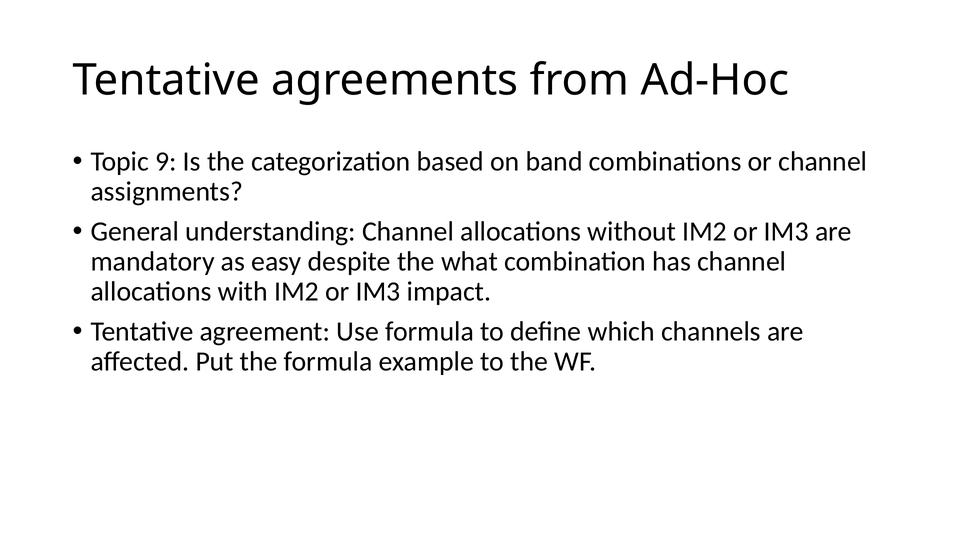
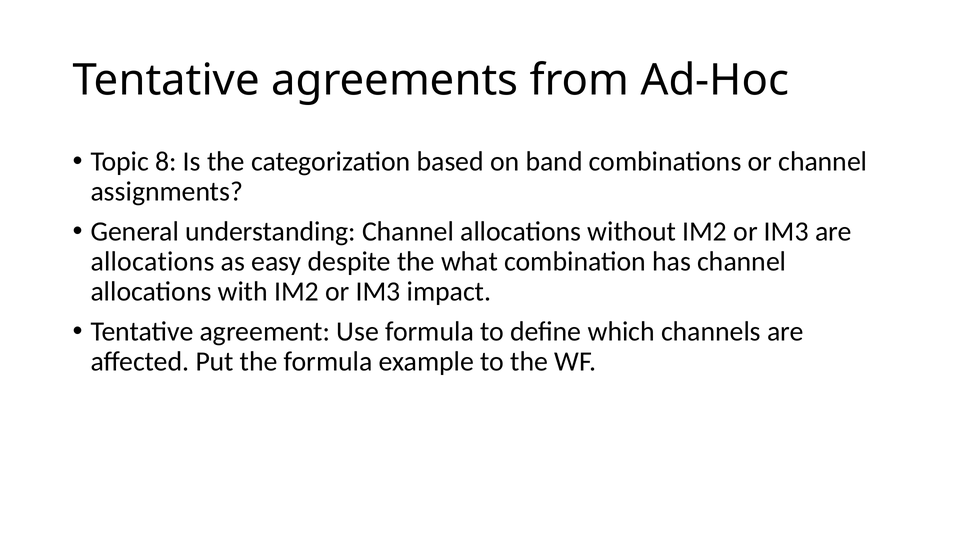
9: 9 -> 8
mandatory at (153, 261): mandatory -> allocations
